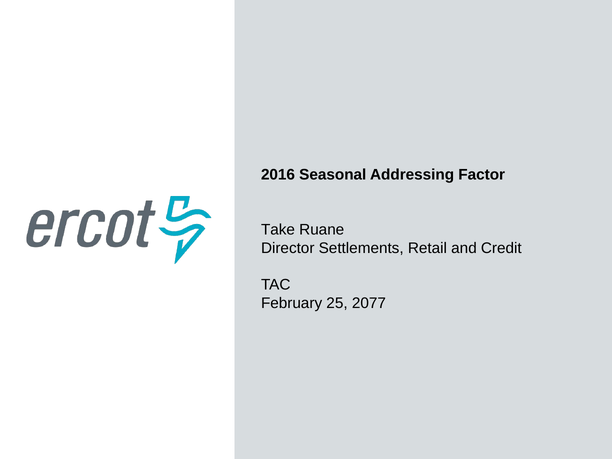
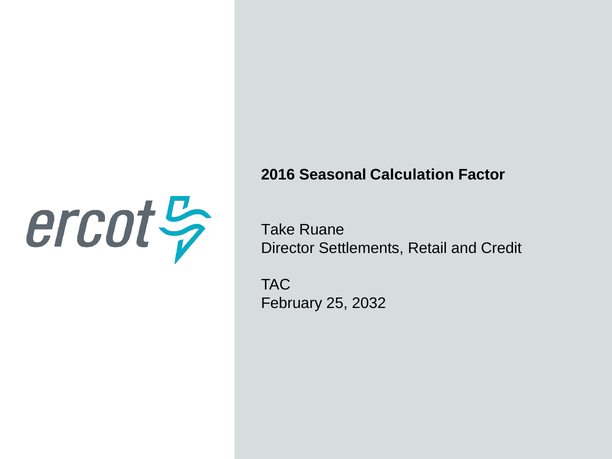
Addressing: Addressing -> Calculation
2077: 2077 -> 2032
